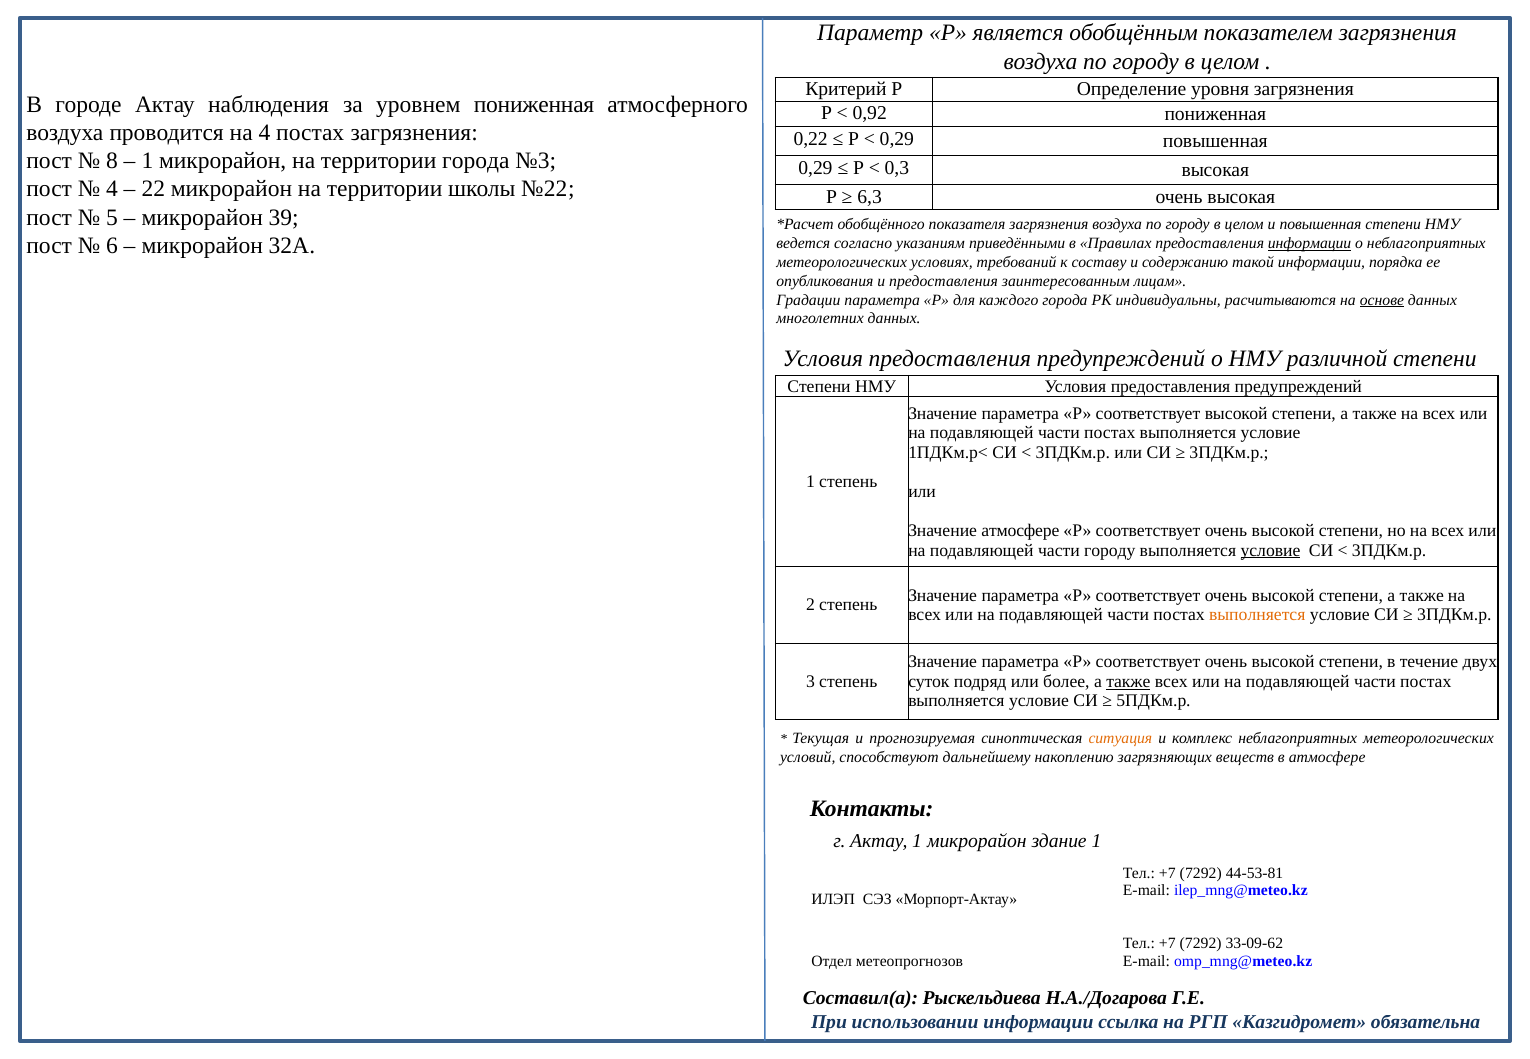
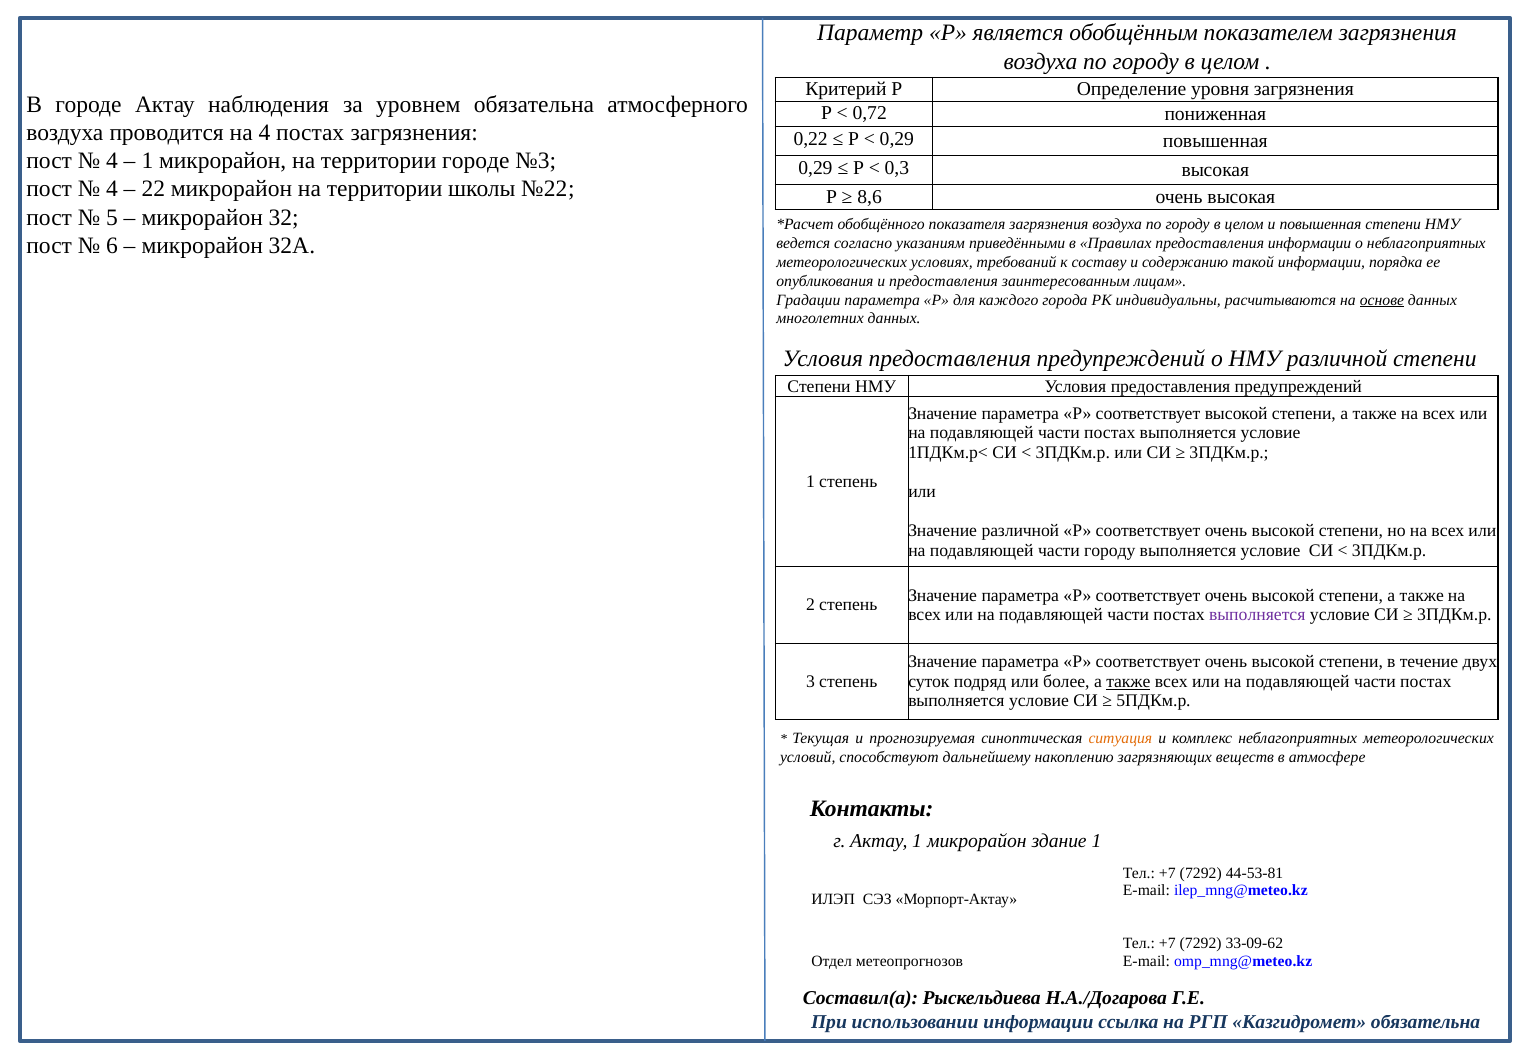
уровнем пониженная: пониженная -> обязательна
0,92: 0,92 -> 0,72
8 at (112, 161): 8 -> 4
территории города: города -> городе
6,3: 6,3 -> 8,6
39: 39 -> 32
информации at (1310, 244) underline: present -> none
Значение атмосфере: атмосфере -> различной
условие at (1271, 550) underline: present -> none
выполняется at (1257, 615) colour: orange -> purple
